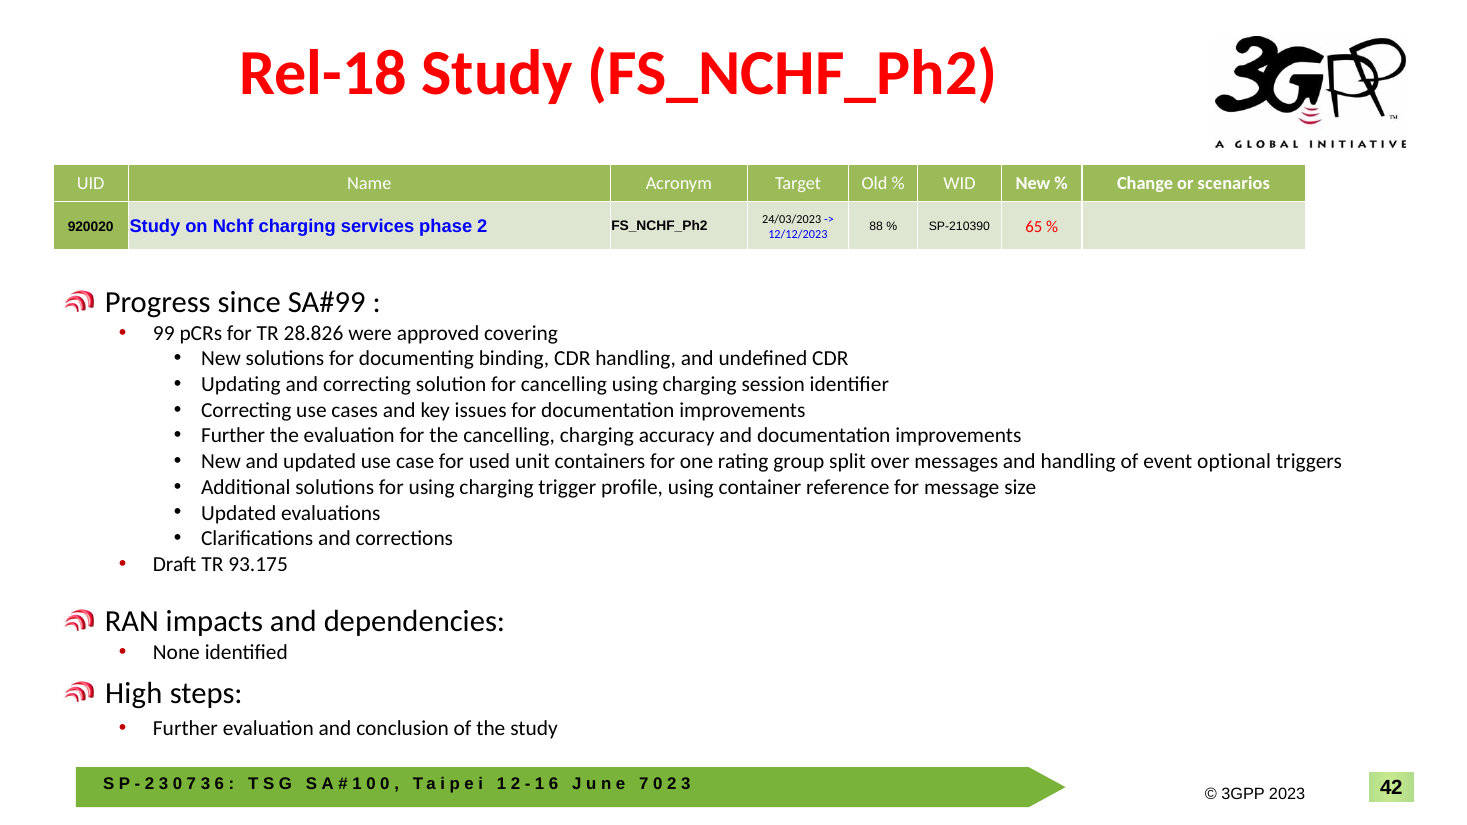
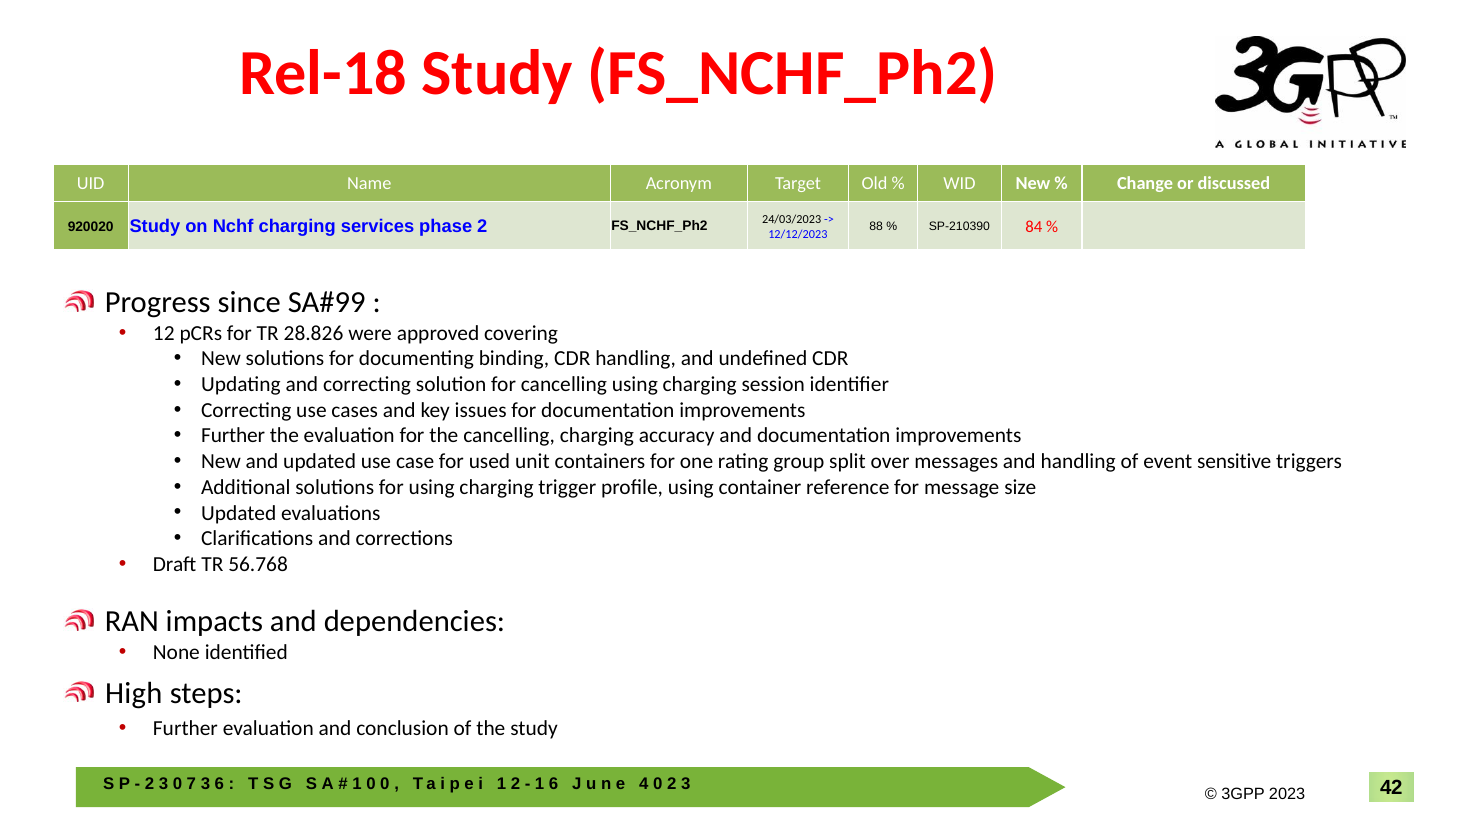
scenarios: scenarios -> discussed
65: 65 -> 84
99: 99 -> 12
optional: optional -> sensitive
93.175: 93.175 -> 56.768
7 at (644, 784): 7 -> 4
